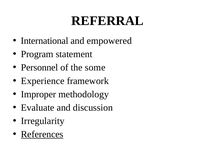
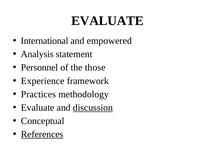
REFERRAL at (107, 21): REFERRAL -> EVALUATE
Program: Program -> Analysis
some: some -> those
Improper: Improper -> Practices
discussion underline: none -> present
Irregularity: Irregularity -> Conceptual
